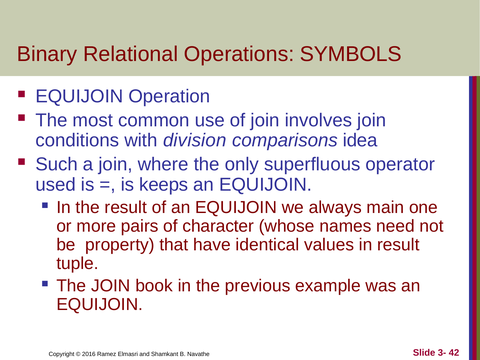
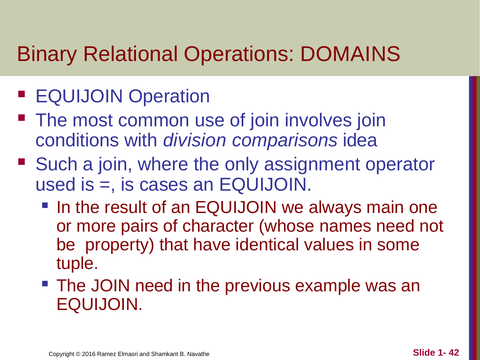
SYMBOLS: SYMBOLS -> DOMAINS
superfluous: superfluous -> assignment
keeps: keeps -> cases
in result: result -> some
JOIN book: book -> need
3-: 3- -> 1-
